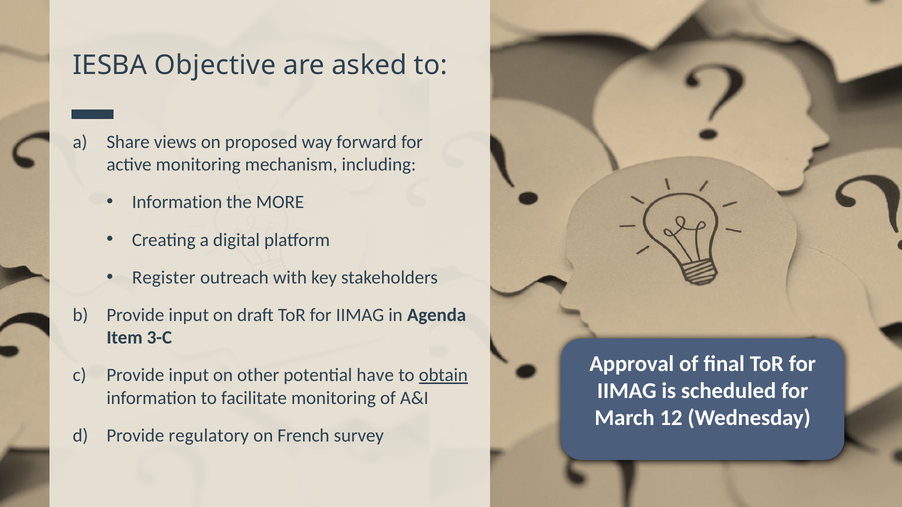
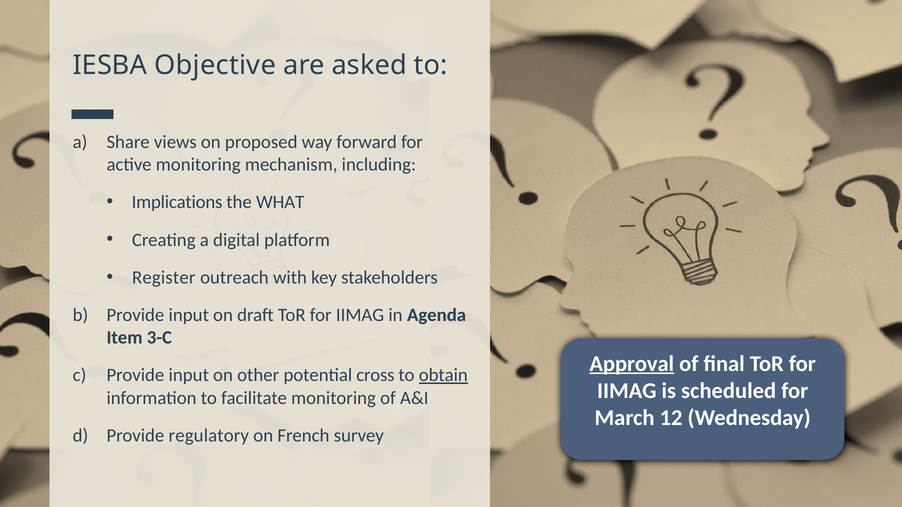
Information at (177, 202): Information -> Implications
MORE: MORE -> WHAT
Approval underline: none -> present
have: have -> cross
